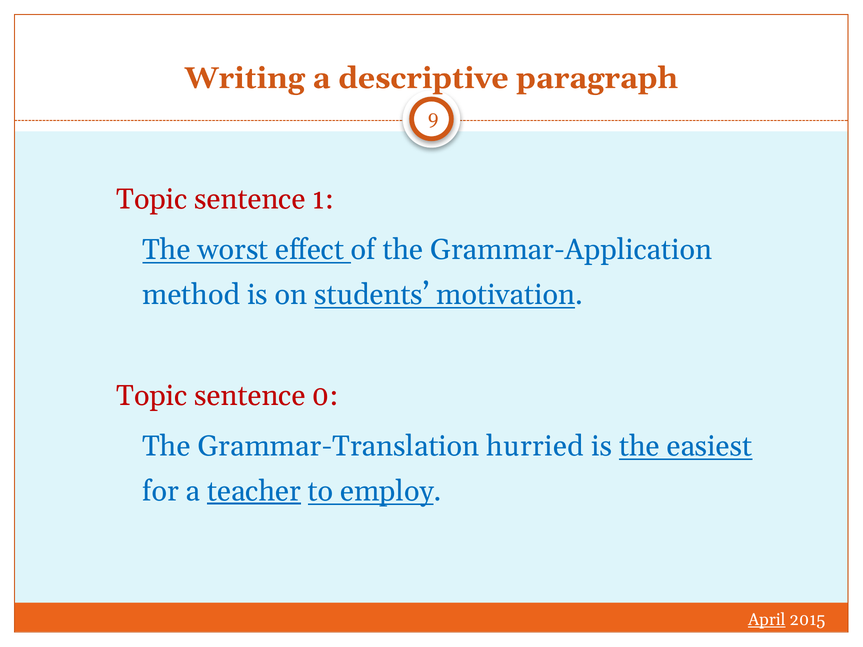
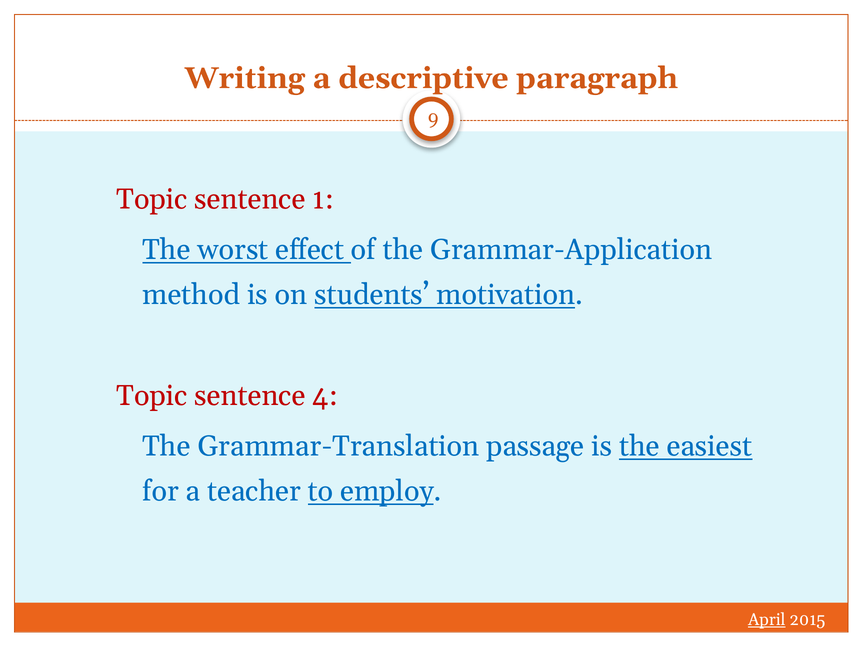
0: 0 -> 4
hurried: hurried -> passage
teacher underline: present -> none
